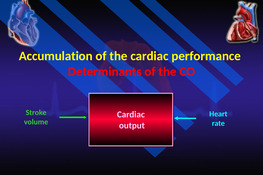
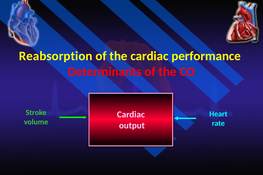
Accumulation: Accumulation -> Reabsorption
